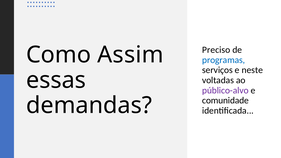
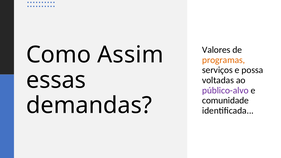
Preciso: Preciso -> Valores
programas colour: blue -> orange
neste: neste -> possa
